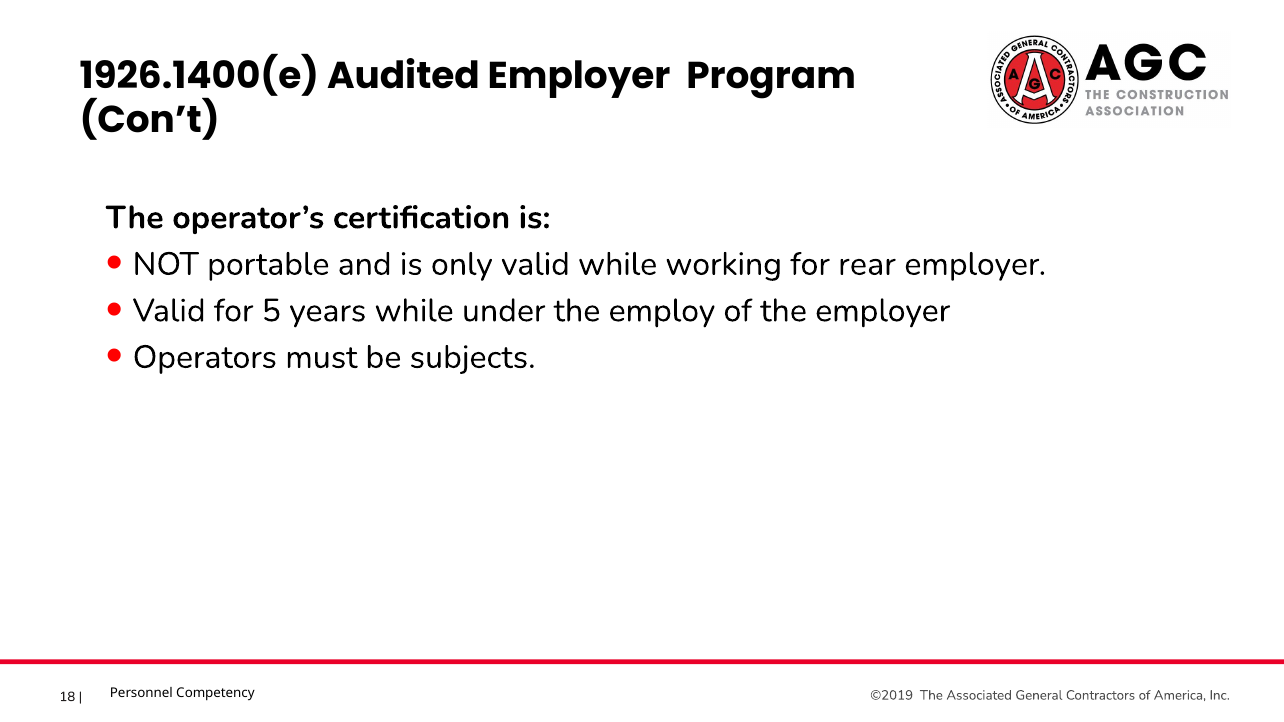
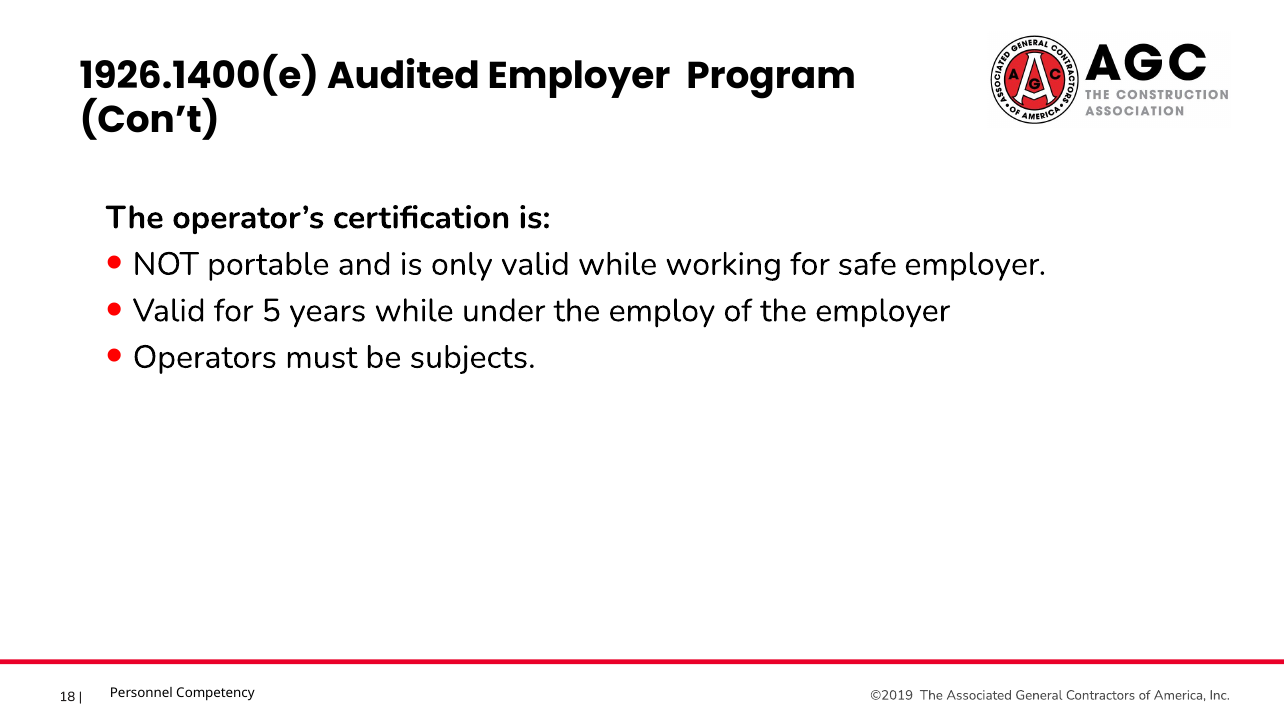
rear: rear -> safe
